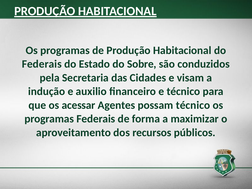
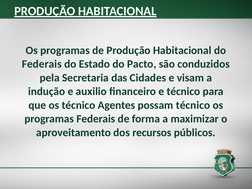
Sobre: Sobre -> Pacto
os acessar: acessar -> técnico
